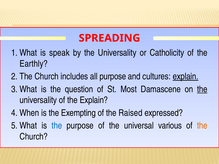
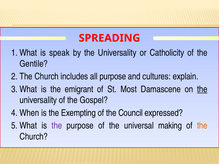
Earthly: Earthly -> Gentile
explain at (186, 77) underline: present -> none
question: question -> emigrant
the Explain: Explain -> Gospel
Raised: Raised -> Council
the at (57, 126) colour: blue -> purple
various: various -> making
